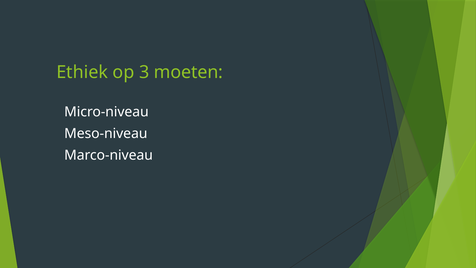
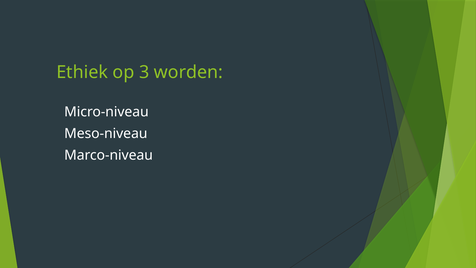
moeten: moeten -> worden
